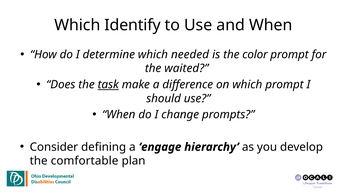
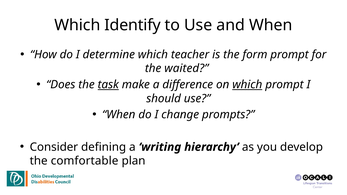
needed: needed -> teacher
color: color -> form
which at (247, 85) underline: none -> present
engage: engage -> writing
